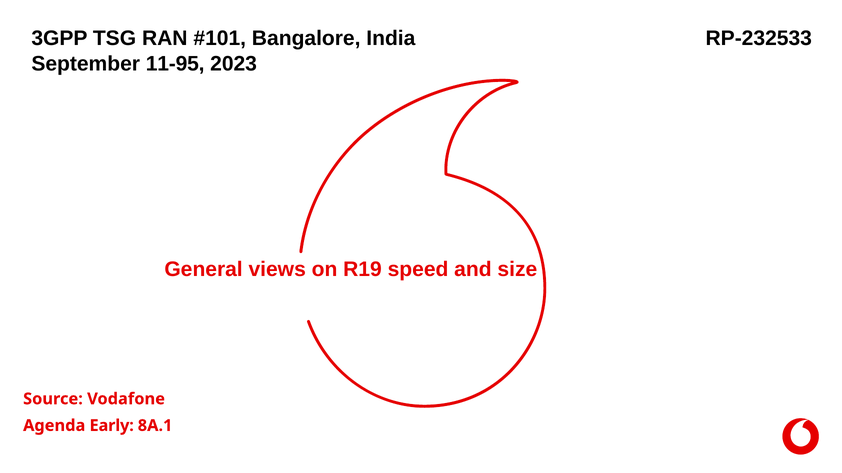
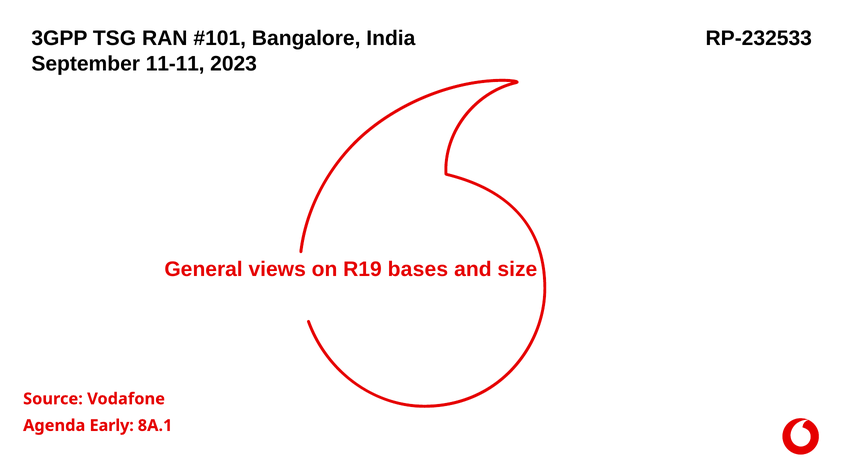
11-95: 11-95 -> 11-11
speed: speed -> bases
